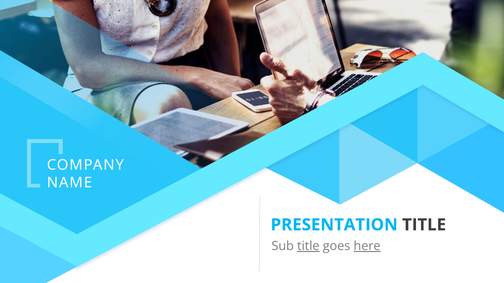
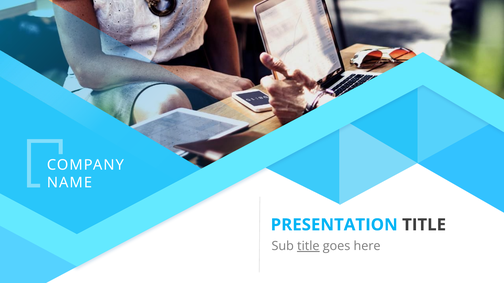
here underline: present -> none
